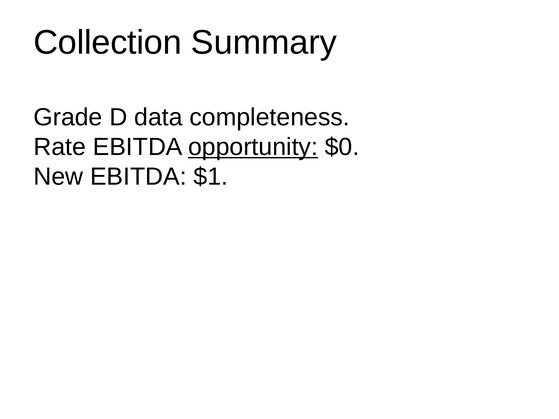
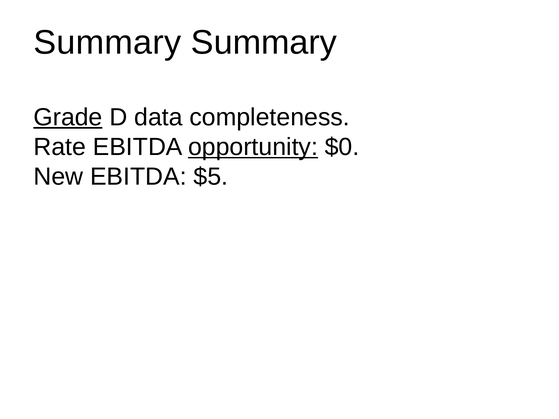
Collection at (108, 42): Collection -> Summary
Grade underline: none -> present
$1: $1 -> $5
